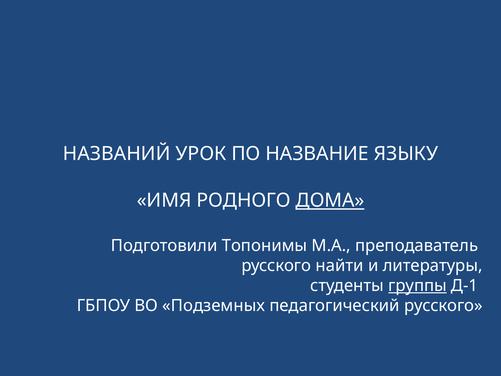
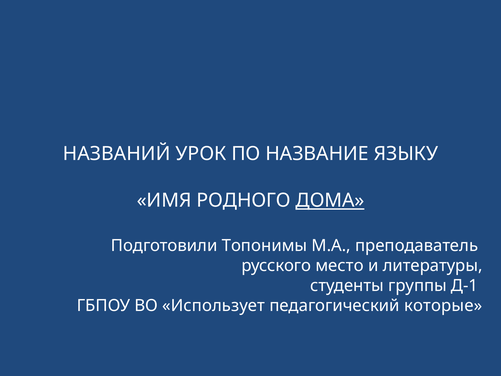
найти: найти -> место
группы underline: present -> none
Подземных: Подземных -> Использует
педагогический русского: русского -> которые
